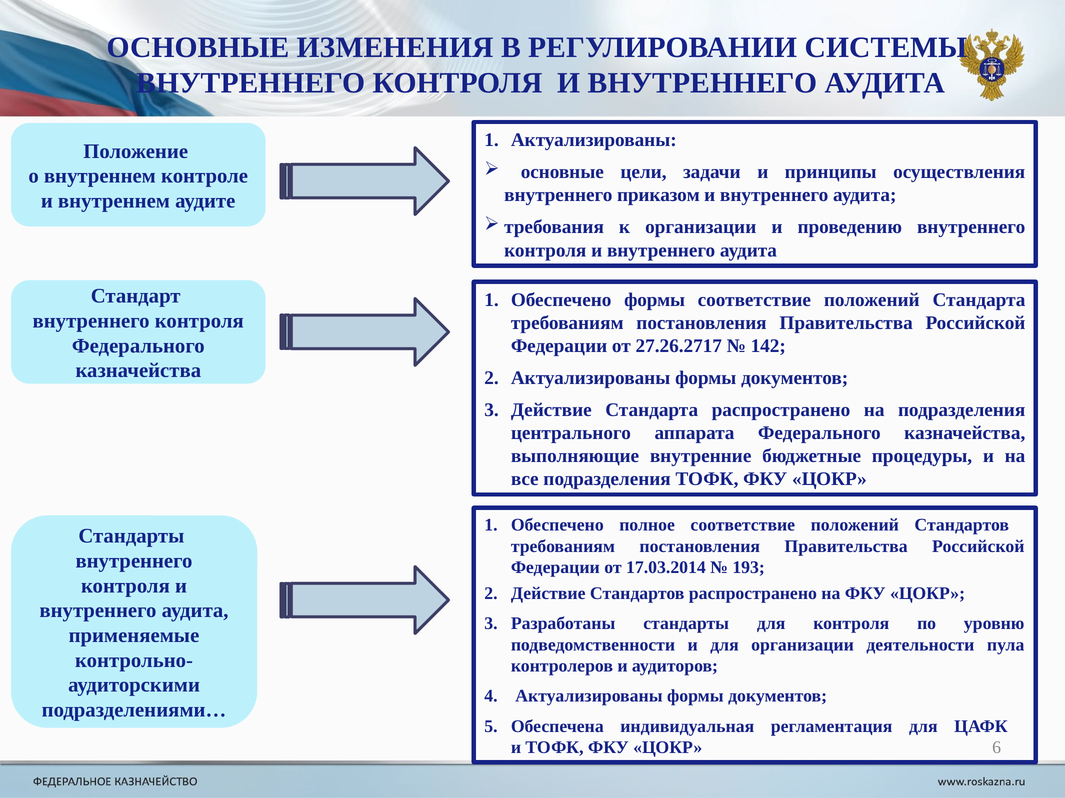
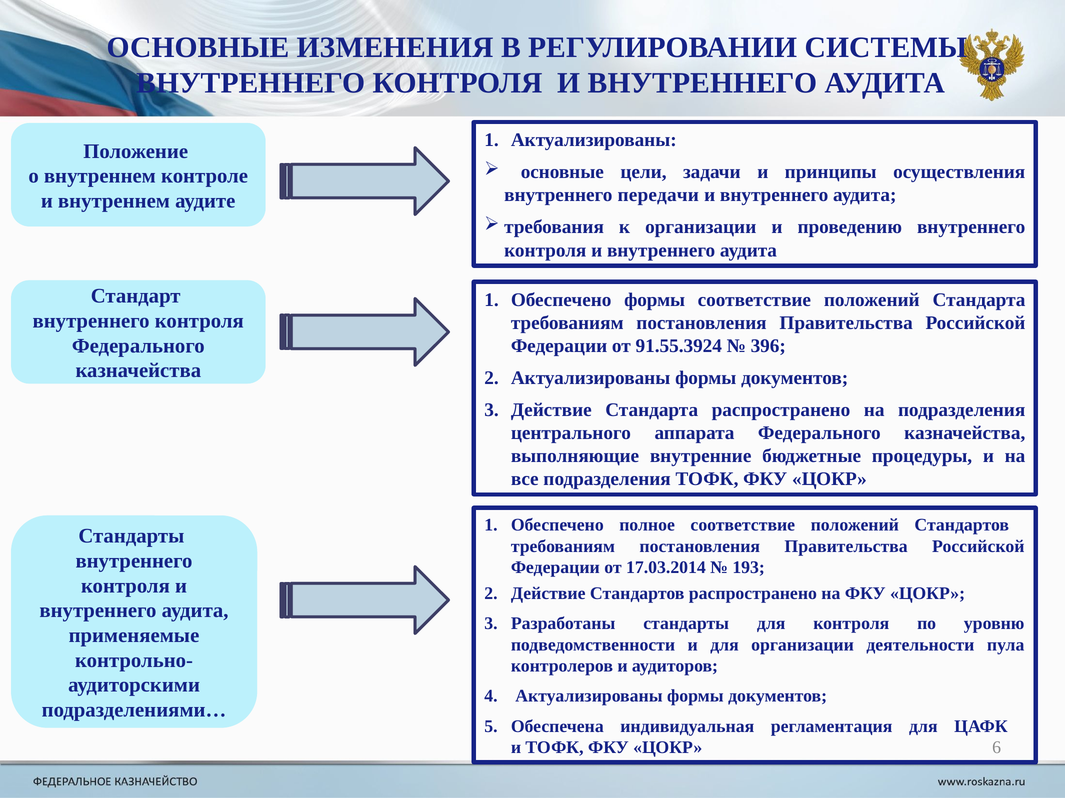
приказом: приказом -> передачи
27.26.2717: 27.26.2717 -> 91.55.3924
142: 142 -> 396
